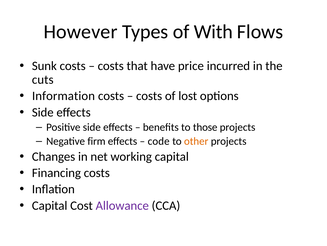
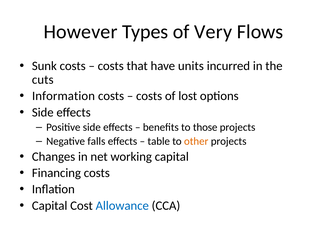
With: With -> Very
price: price -> units
firm: firm -> falls
code: code -> table
Allowance colour: purple -> blue
